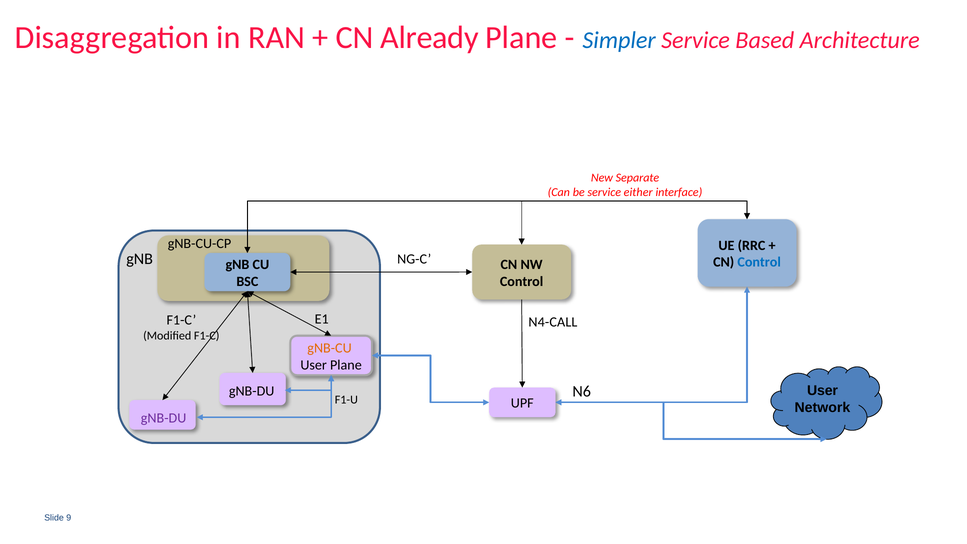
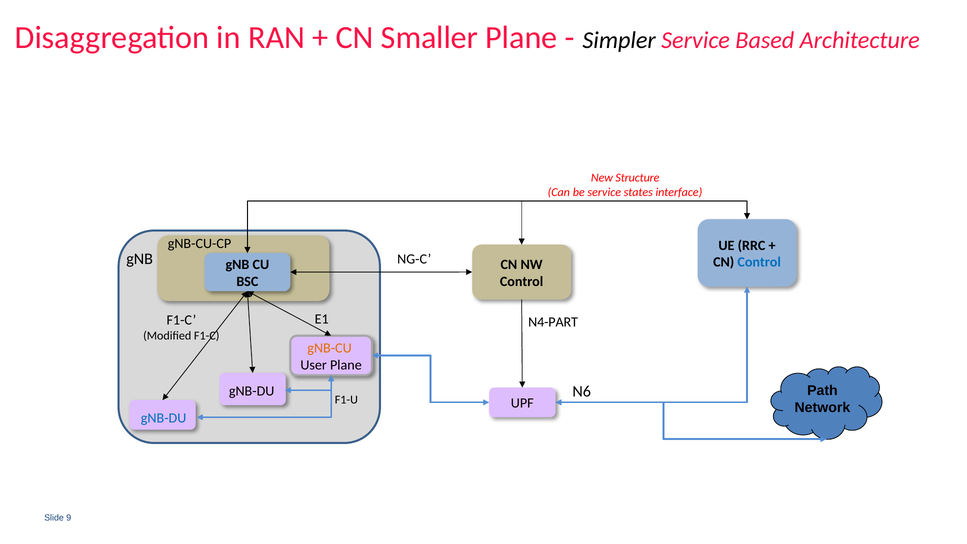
Already: Already -> Smaller
Simpler colour: blue -> black
Separate: Separate -> Structure
either: either -> states
N4-CALL: N4-CALL -> N4-PART
User at (823, 391): User -> Path
gNB-DU at (164, 418) colour: purple -> blue
